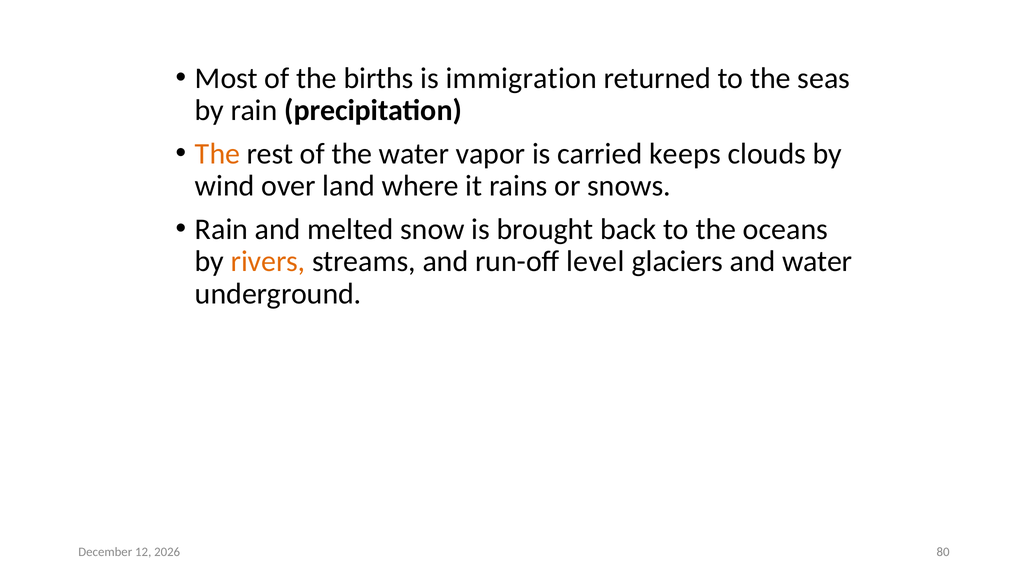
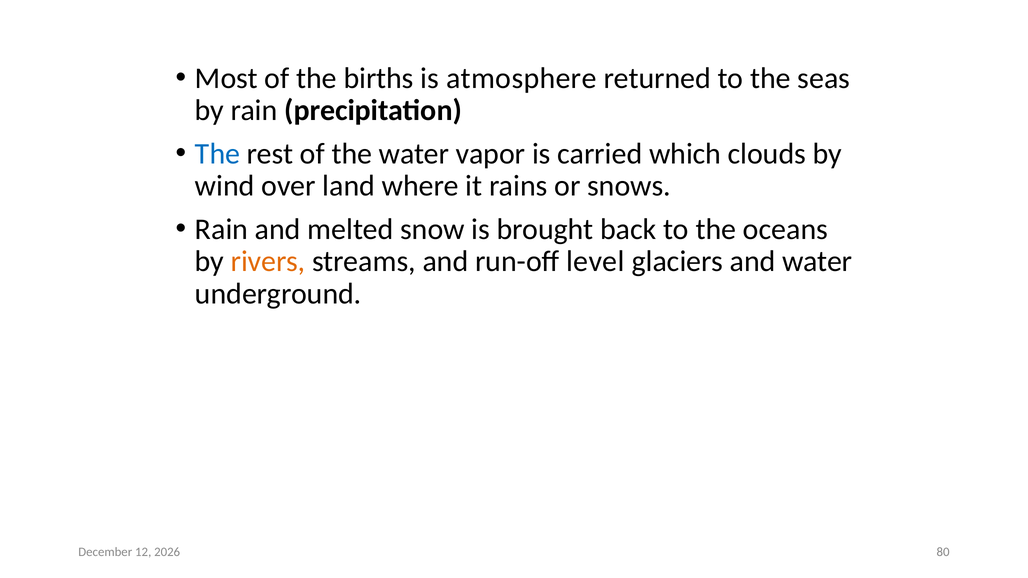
immigration: immigration -> atmosphere
The at (218, 154) colour: orange -> blue
keeps: keeps -> which
